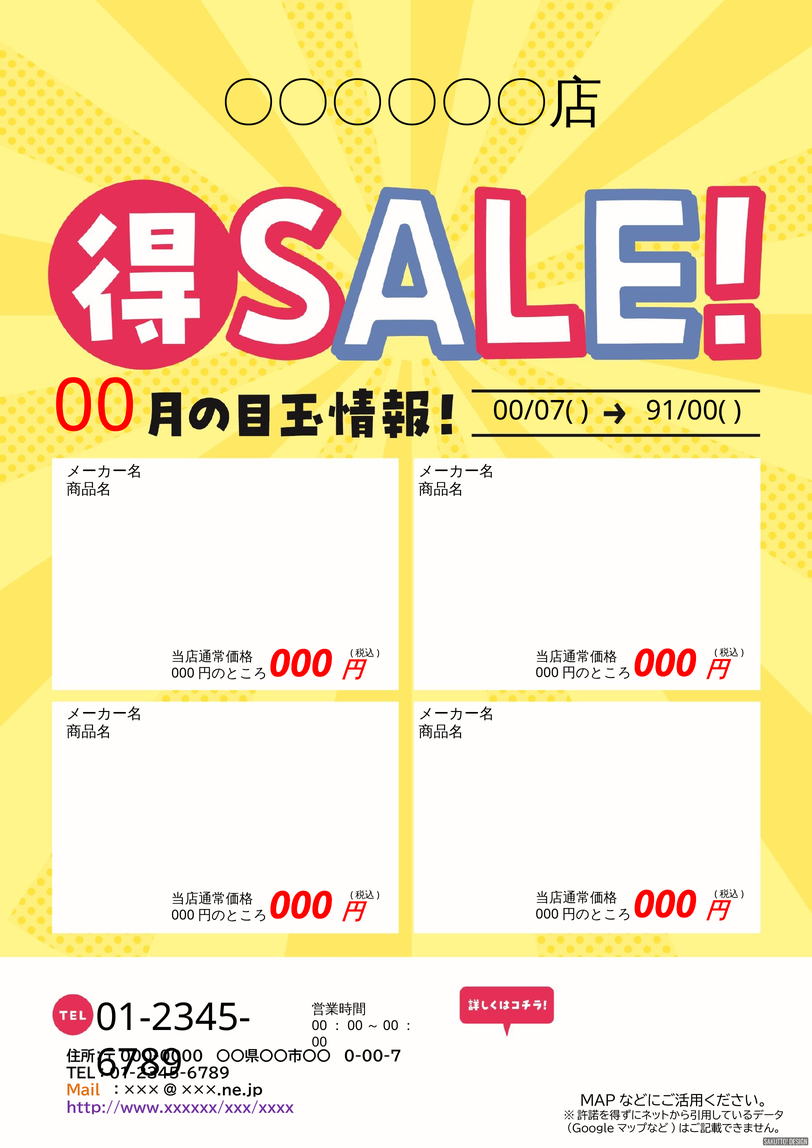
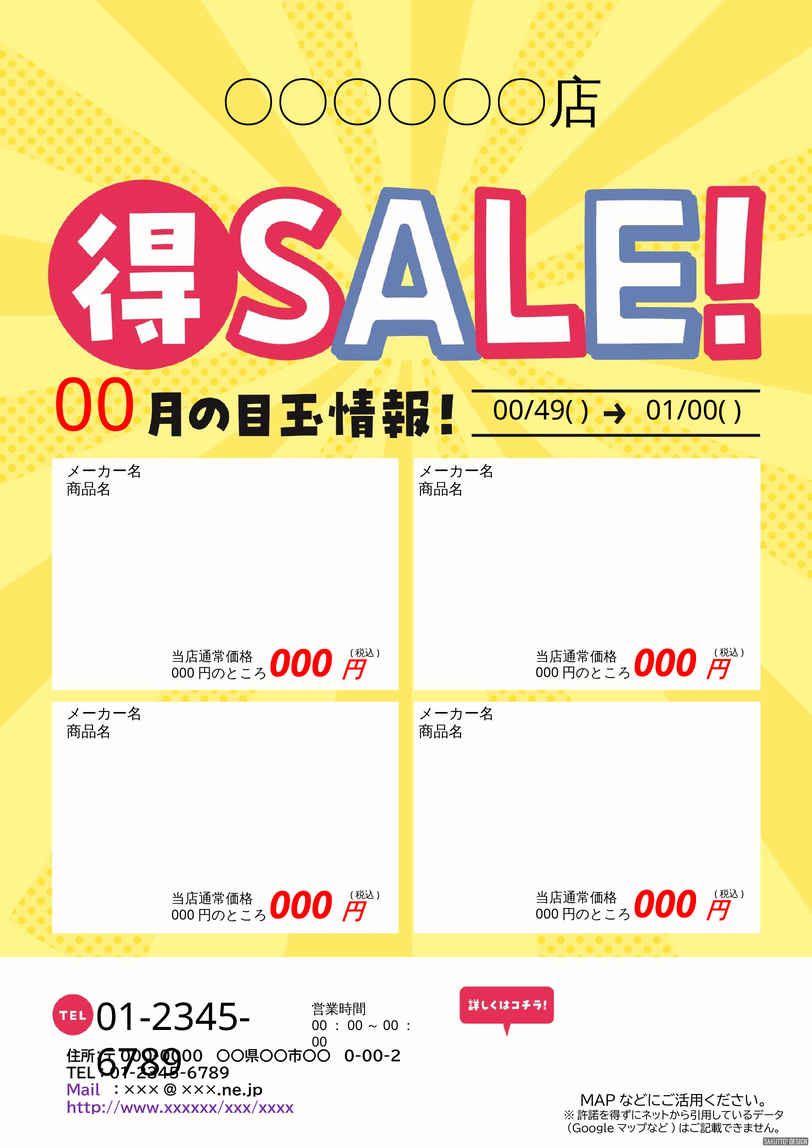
00/07(: 00/07( -> 00/49(
91/00(: 91/00( -> 01/00(
0-00-7: 0-00-7 -> 0-00-2
Mail colour: orange -> purple
